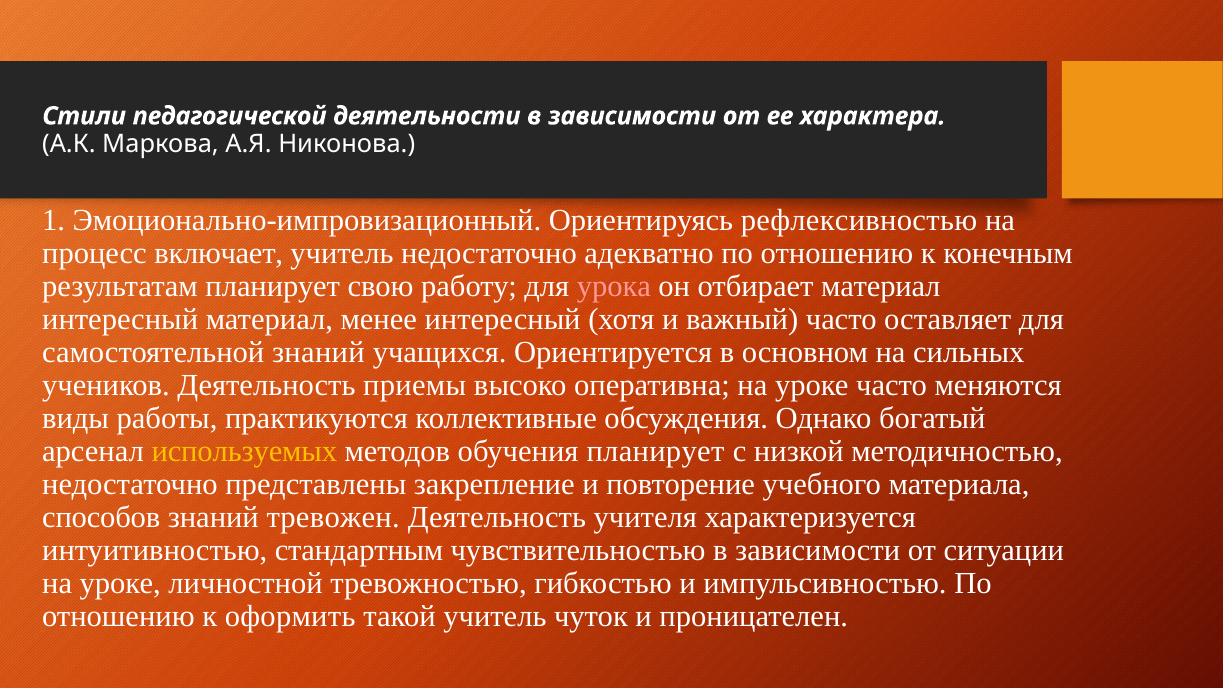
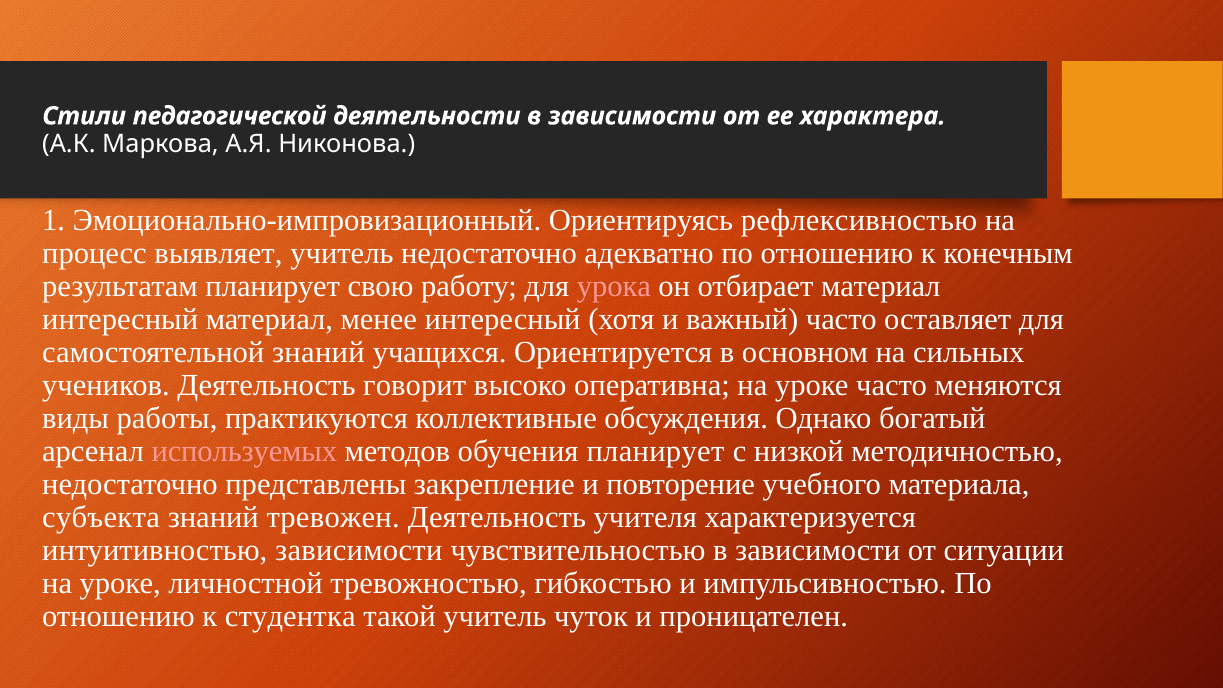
включает: включает -> выявляет
приемы: приемы -> говорит
используемых colour: yellow -> pink
способов: способов -> субъекта
интуитивностью стандартным: стандартным -> зависимости
оформить: оформить -> студентка
